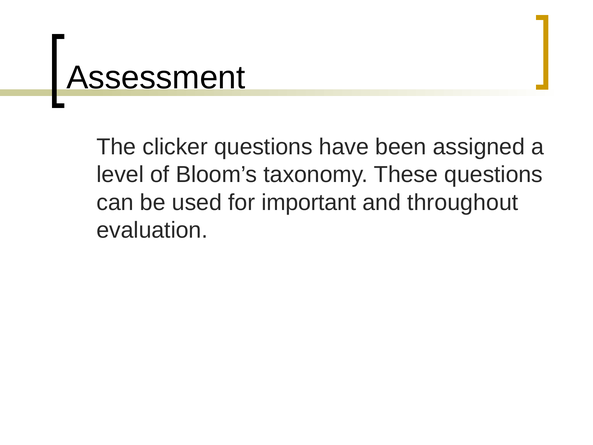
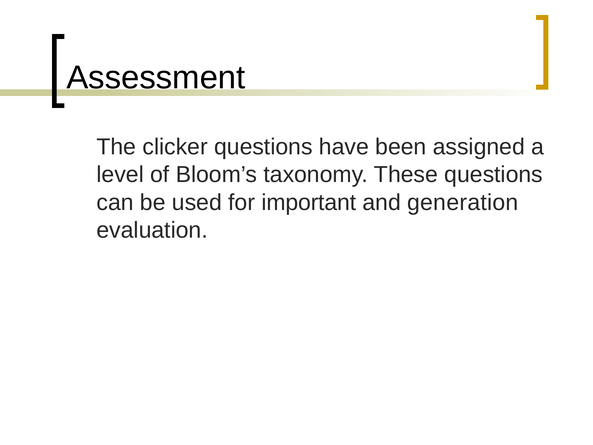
throughout: throughout -> generation
